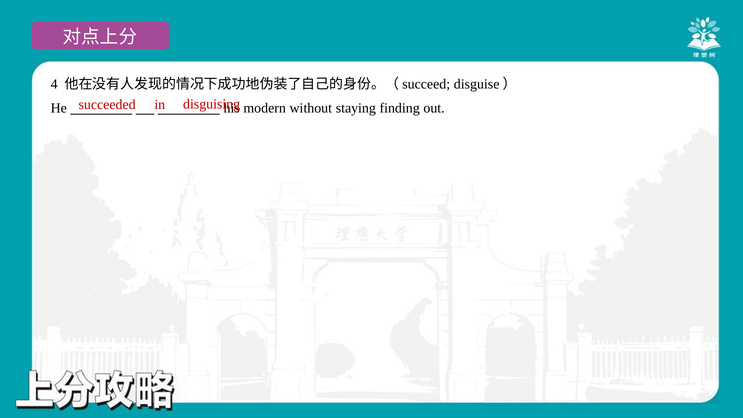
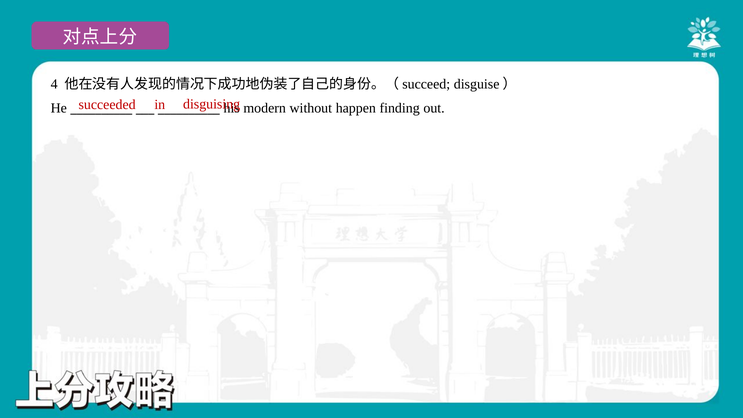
staying: staying -> happen
